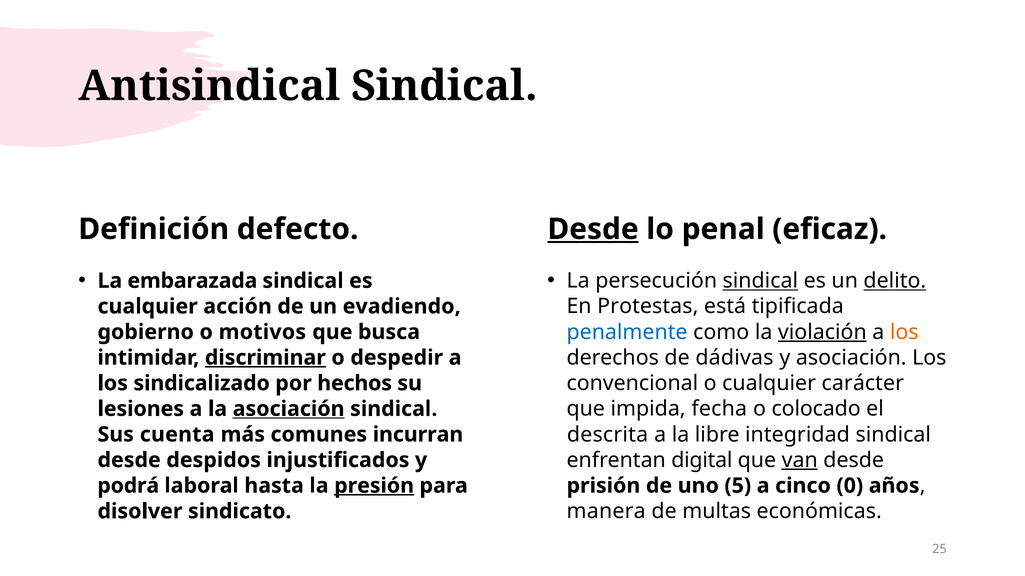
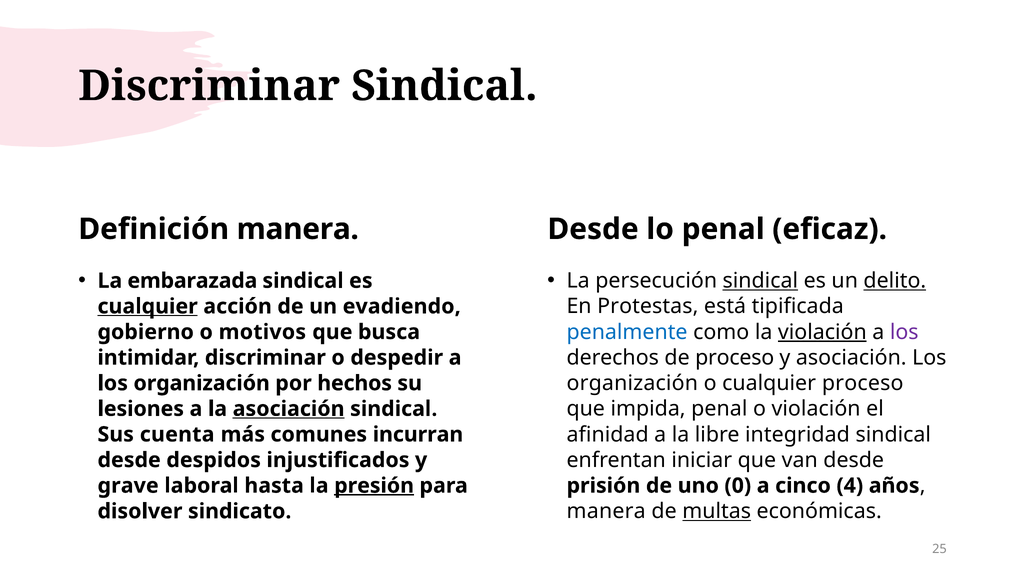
Antisindical at (209, 86): Antisindical -> Discriminar
Definición defecto: defecto -> manera
Desde at (593, 229) underline: present -> none
cualquier at (148, 307) underline: none -> present
los at (904, 332) colour: orange -> purple
de dádivas: dádivas -> proceso
discriminar at (265, 358) underline: present -> none
convencional at (632, 384): convencional -> organización
cualquier carácter: carácter -> proceso
sindicalizado at (202, 384): sindicalizado -> organización
impida fecha: fecha -> penal
o colocado: colocado -> violación
descrita: descrita -> afinidad
digital: digital -> iniciar
van underline: present -> none
podrá: podrá -> grave
5: 5 -> 0
0: 0 -> 4
multas underline: none -> present
